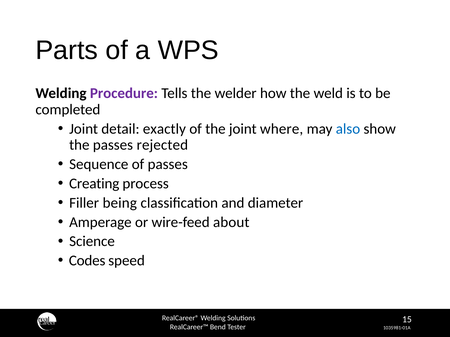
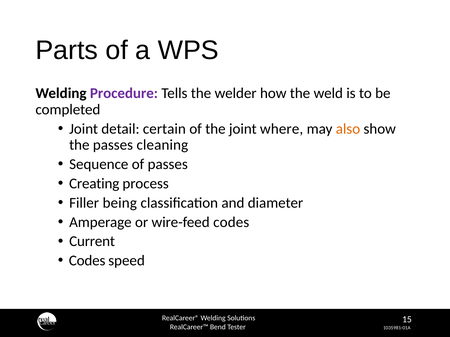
exactly: exactly -> certain
also colour: blue -> orange
rejected: rejected -> cleaning
wire-feed about: about -> codes
Science: Science -> Current
